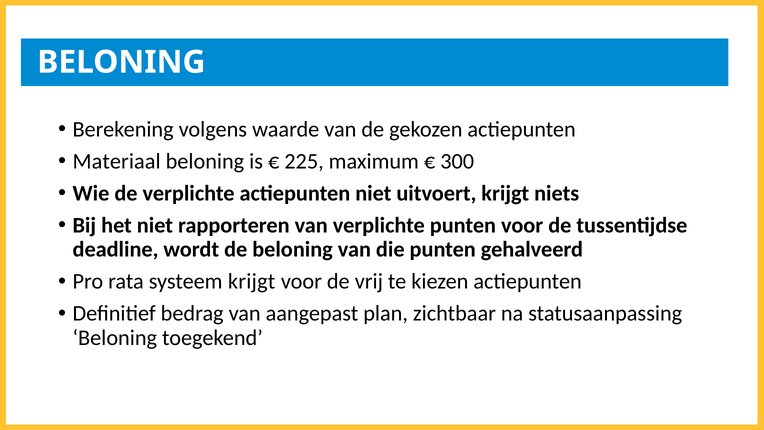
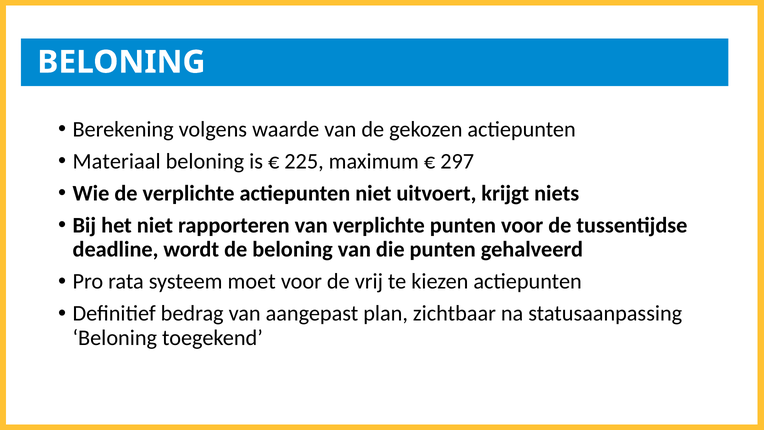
300: 300 -> 297
systeem krijgt: krijgt -> moet
